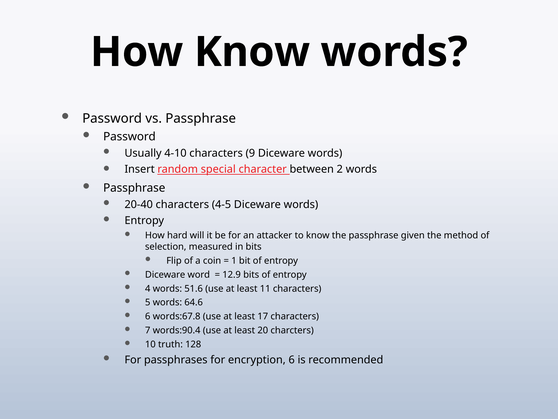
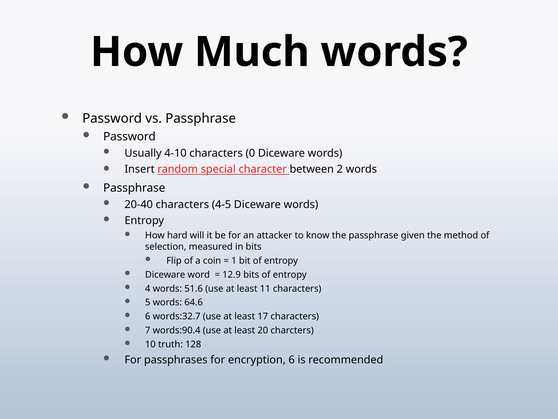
How Know: Know -> Much
9: 9 -> 0
words:67.8: words:67.8 -> words:32.7
